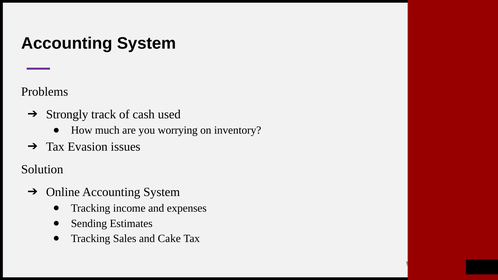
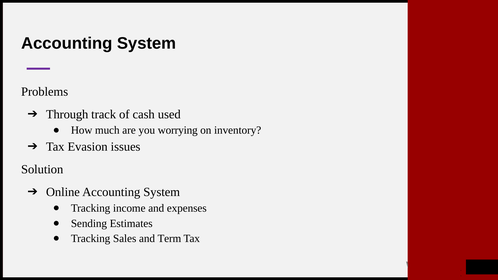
Strongly: Strongly -> Through
Cake: Cake -> Term
